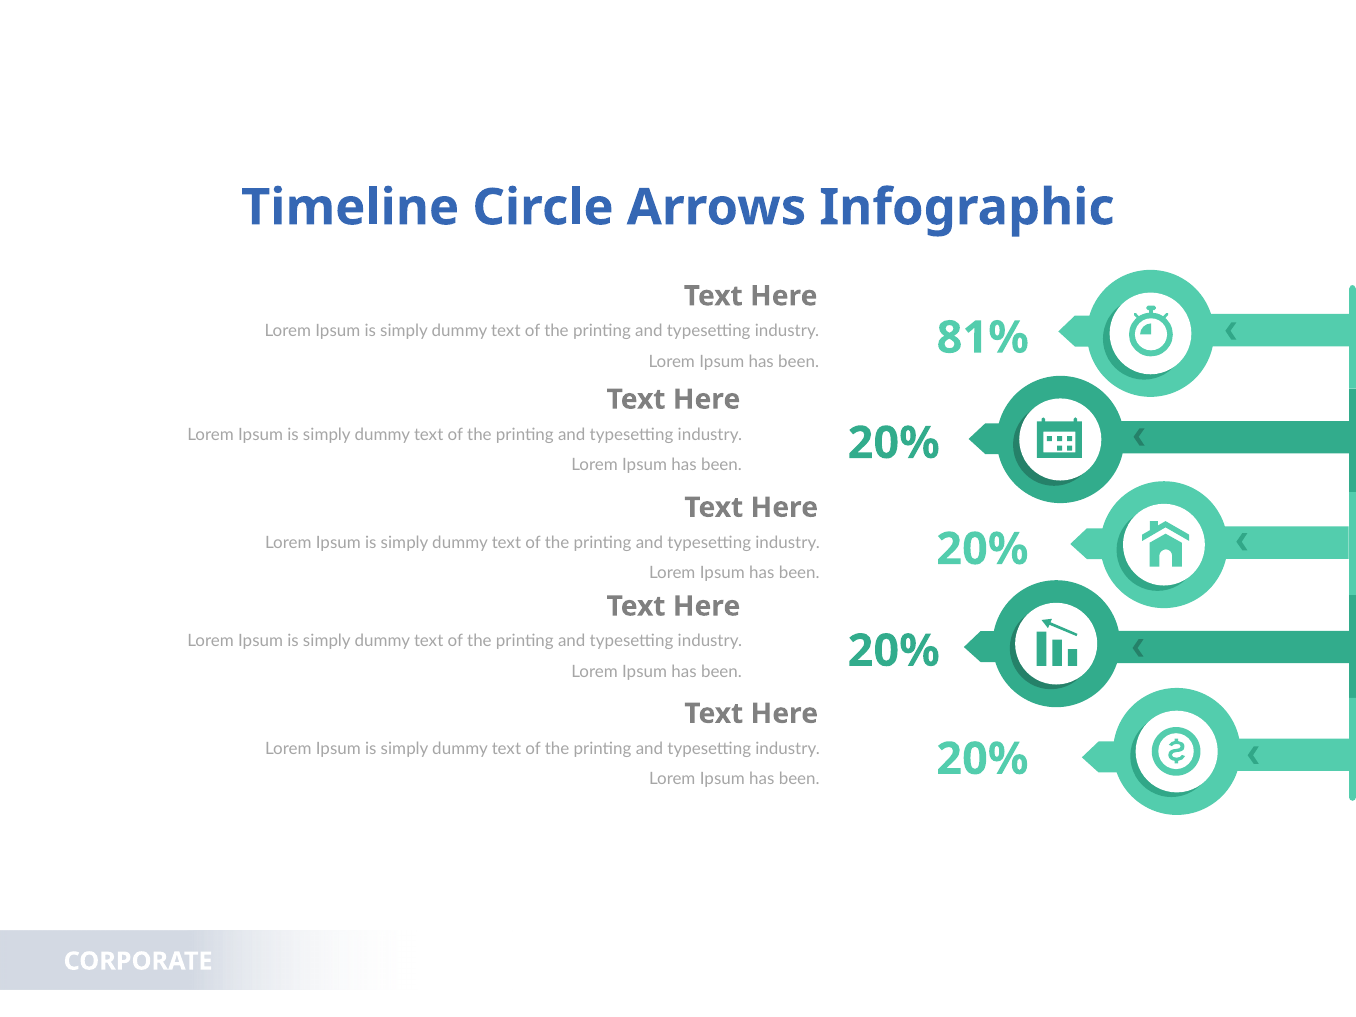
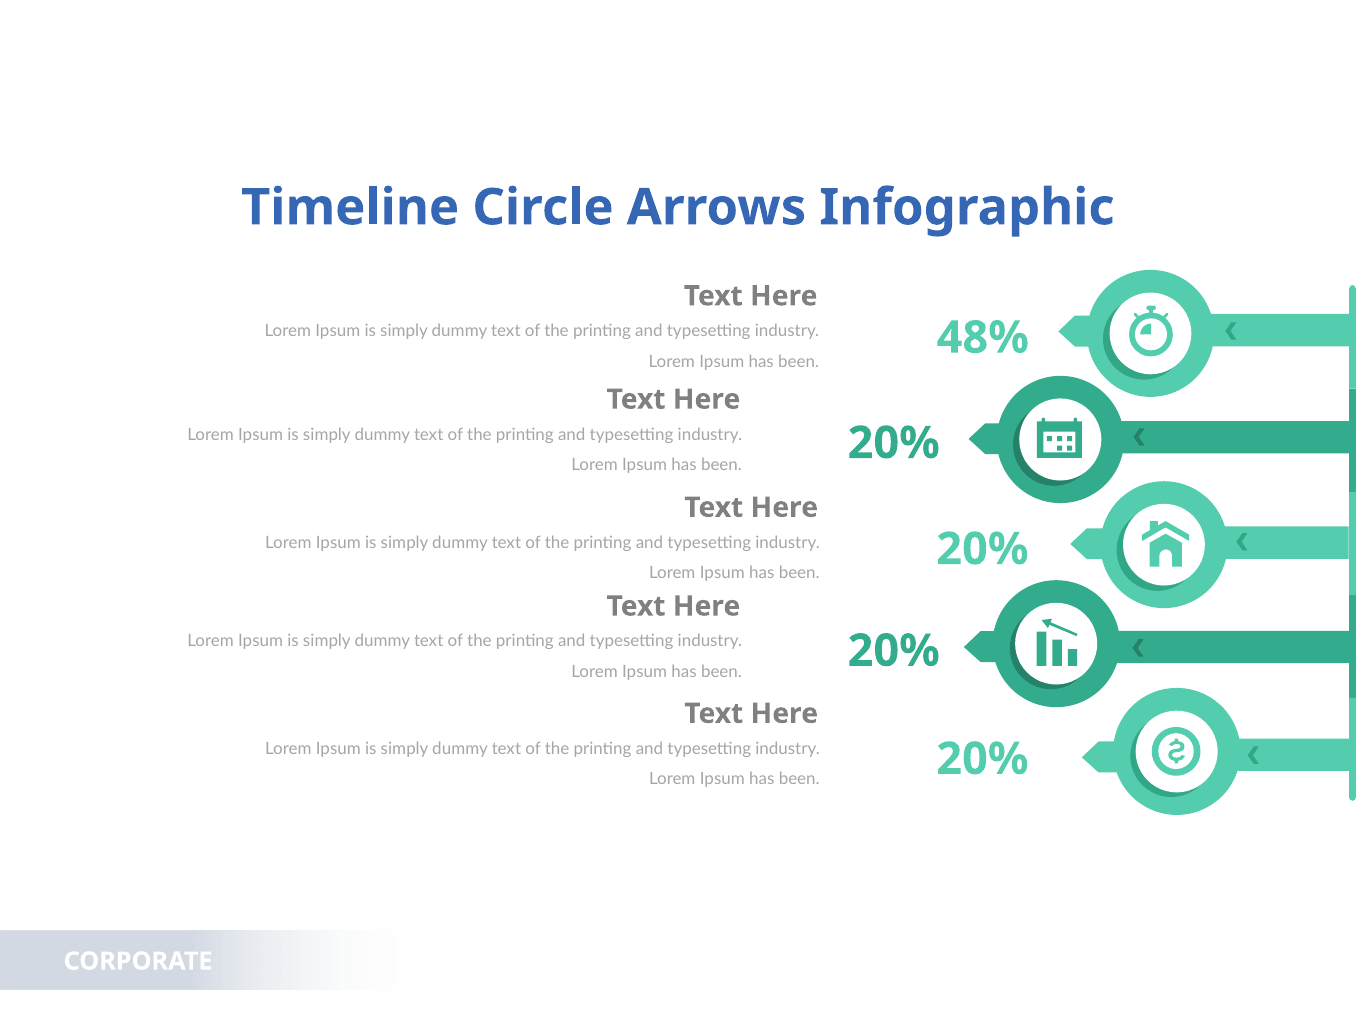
81%: 81% -> 48%
